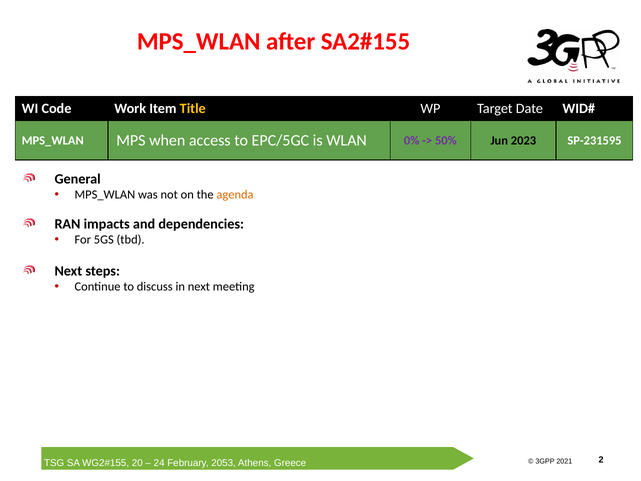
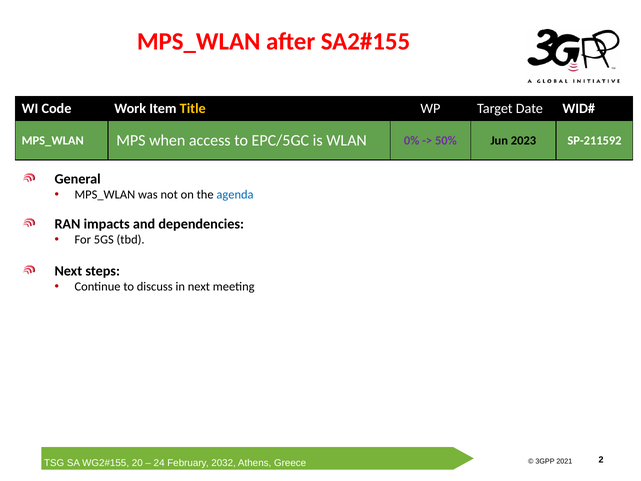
SP-231595: SP-231595 -> SP-211592
agenda colour: orange -> blue
2053: 2053 -> 2032
